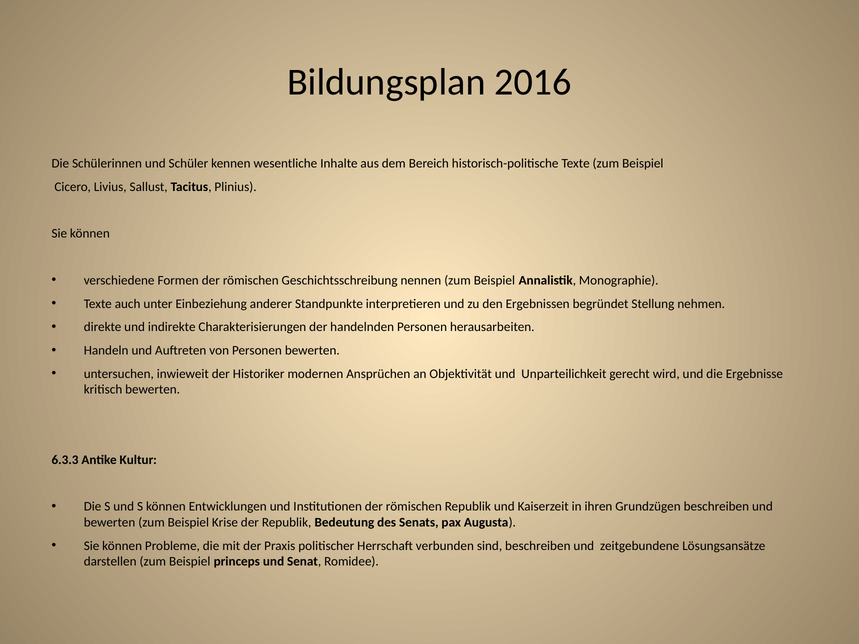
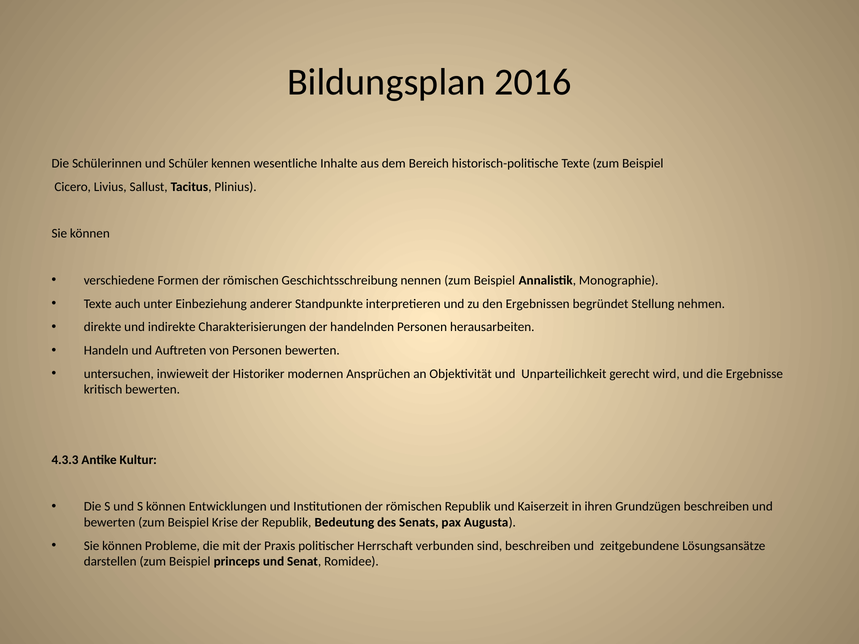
6.3.3: 6.3.3 -> 4.3.3
